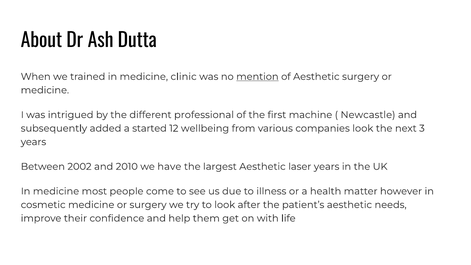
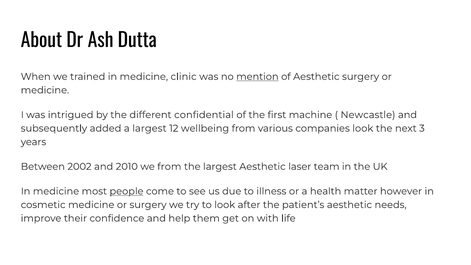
professional: professional -> confidential
a started: started -> largest
we have: have -> from
laser years: years -> team
people underline: none -> present
